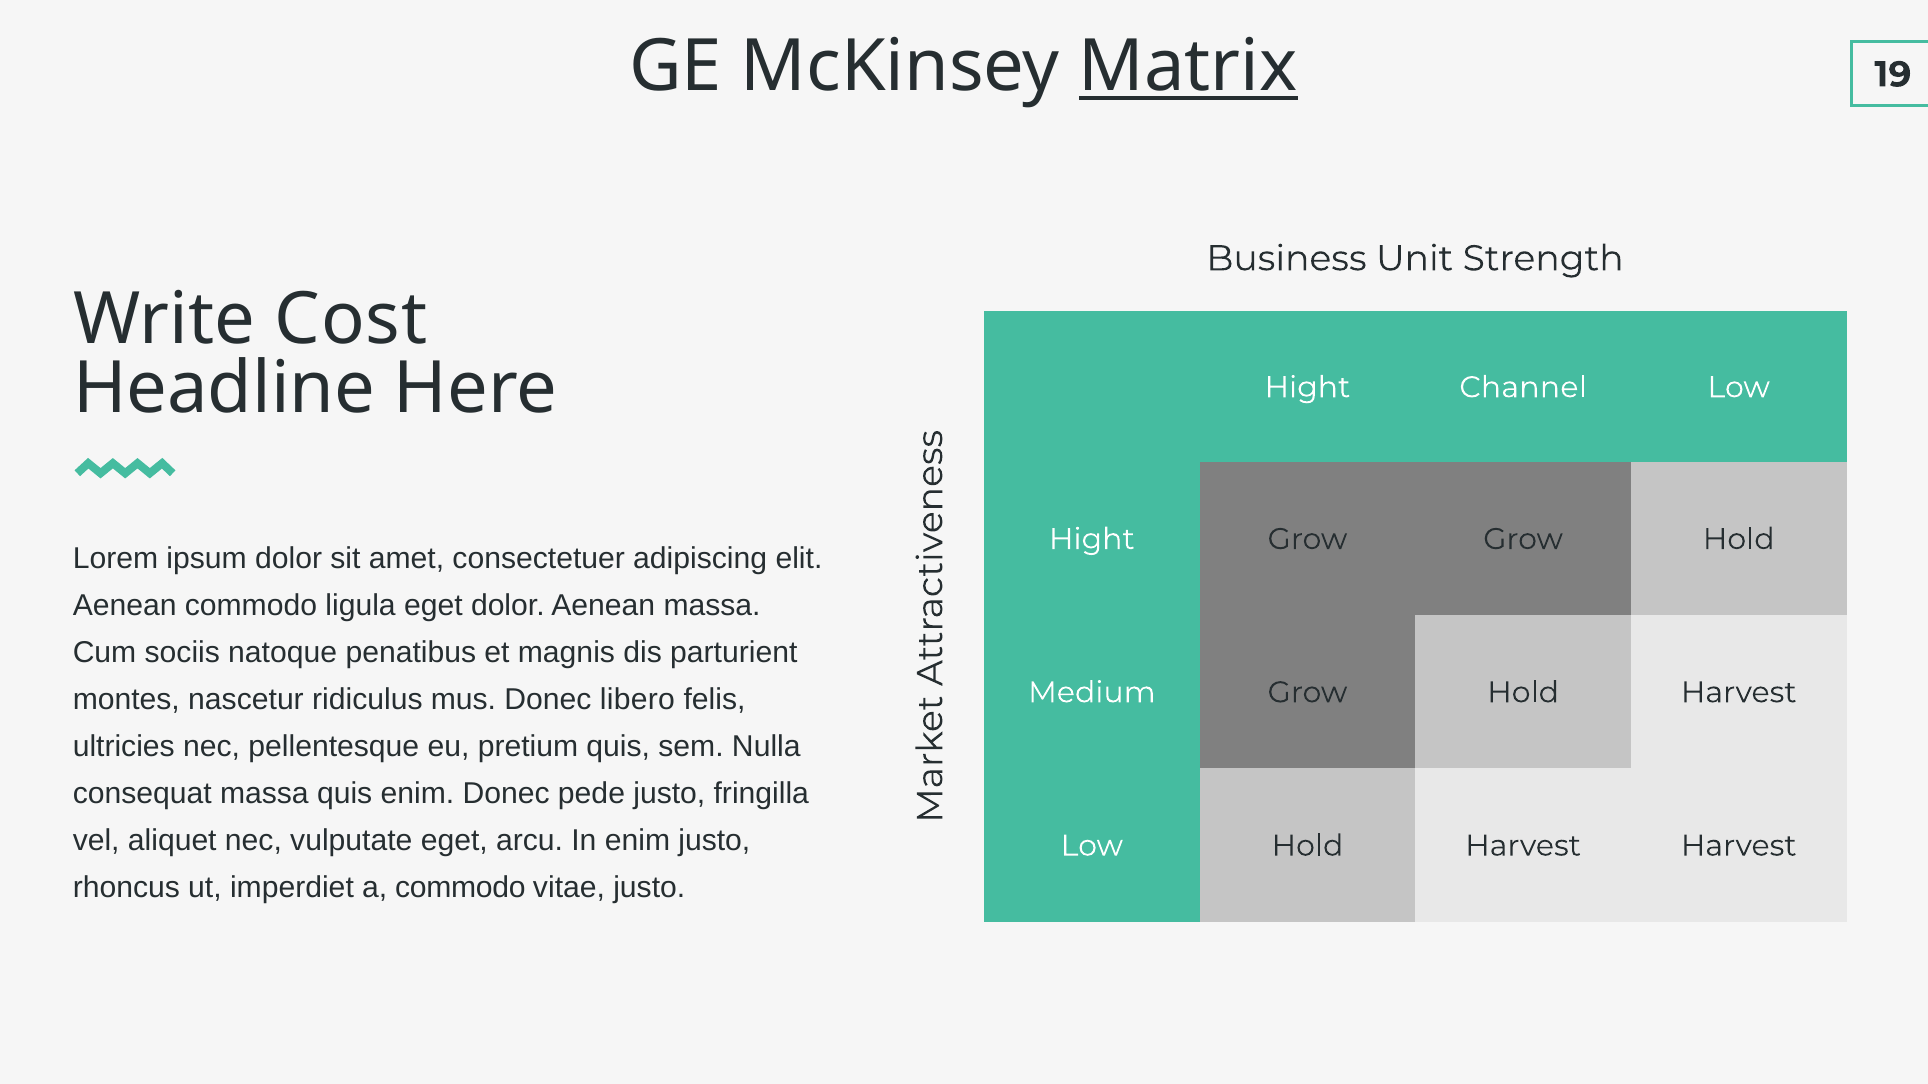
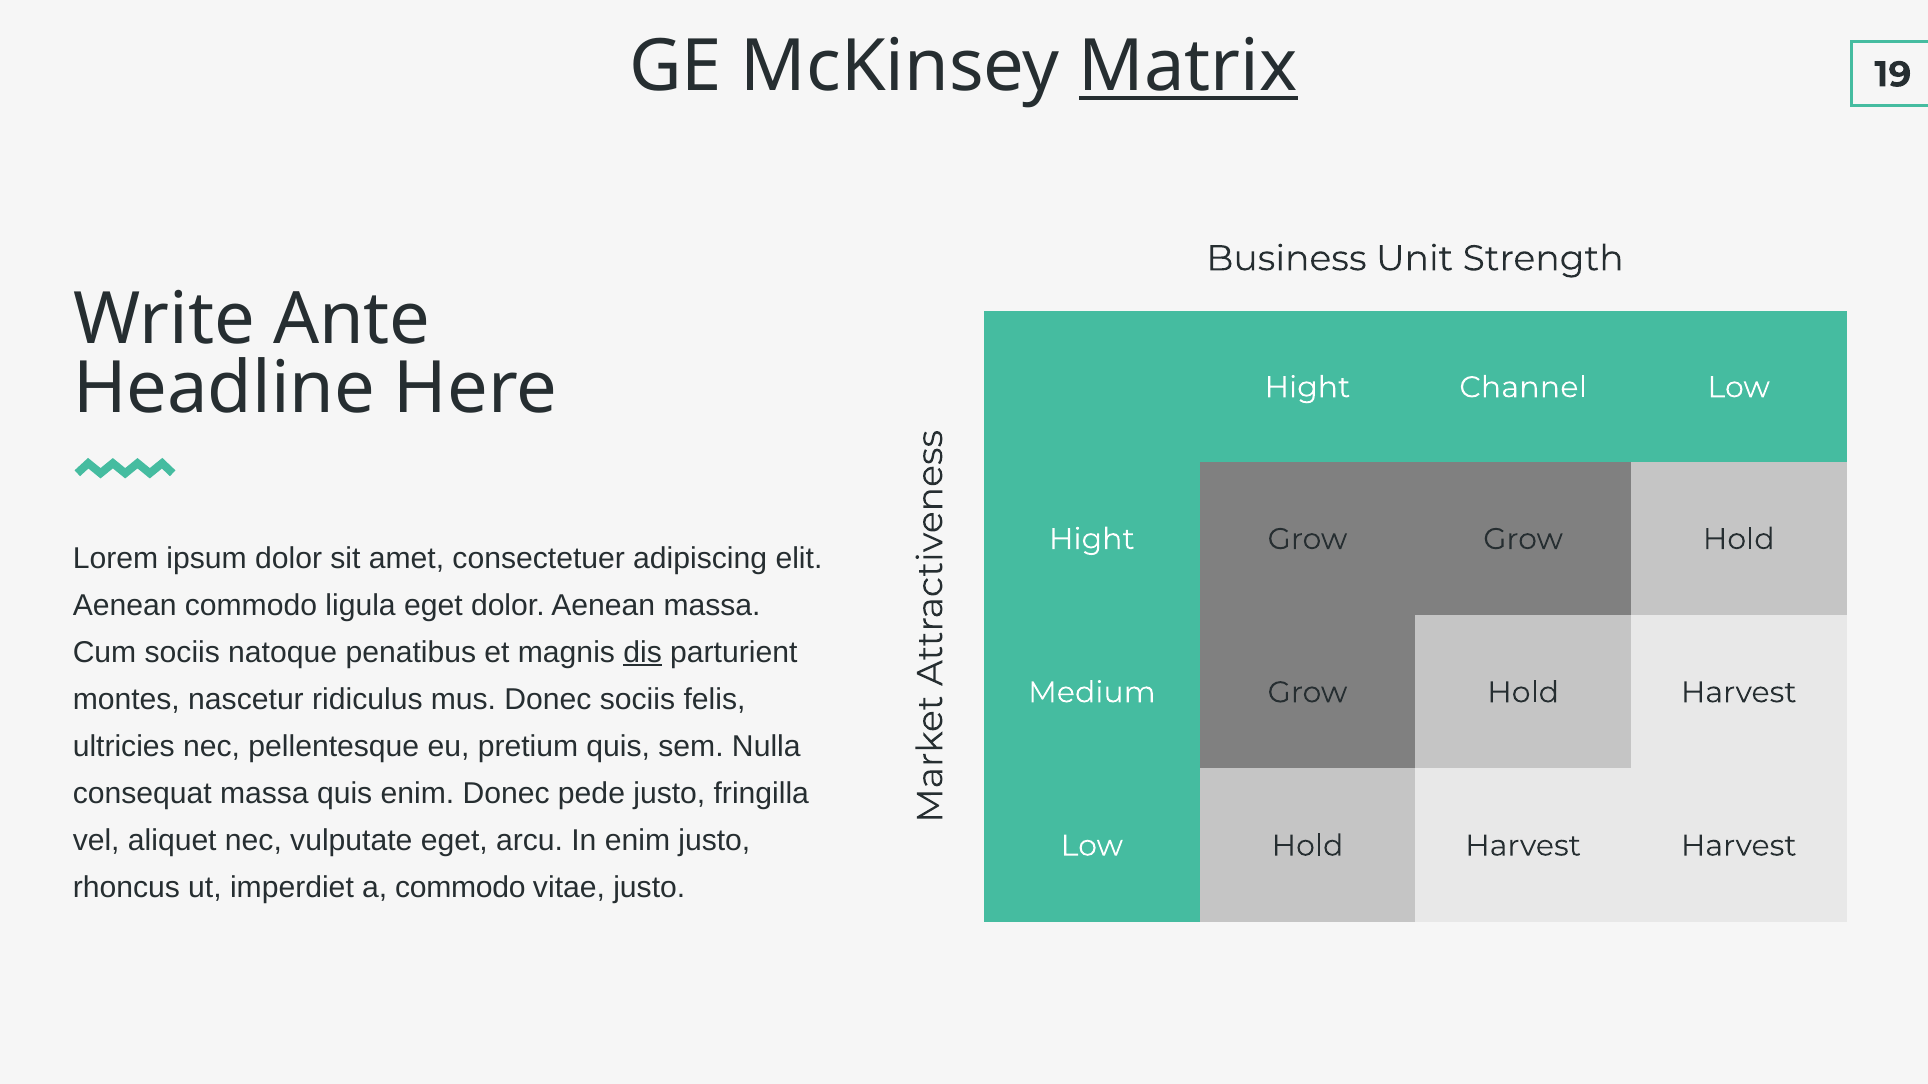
Cost: Cost -> Ante
dis underline: none -> present
Donec libero: libero -> sociis
